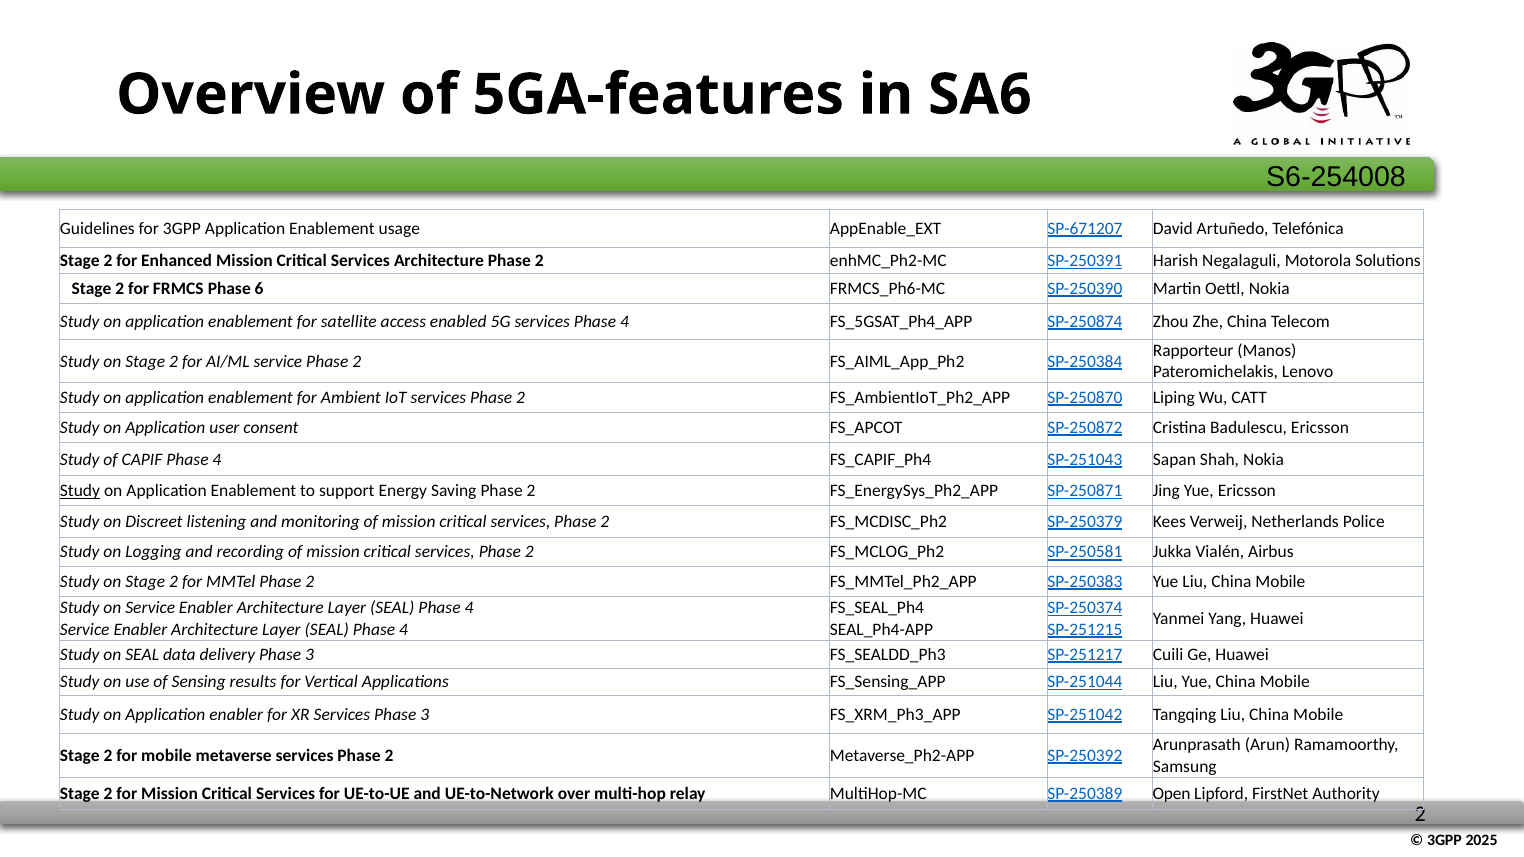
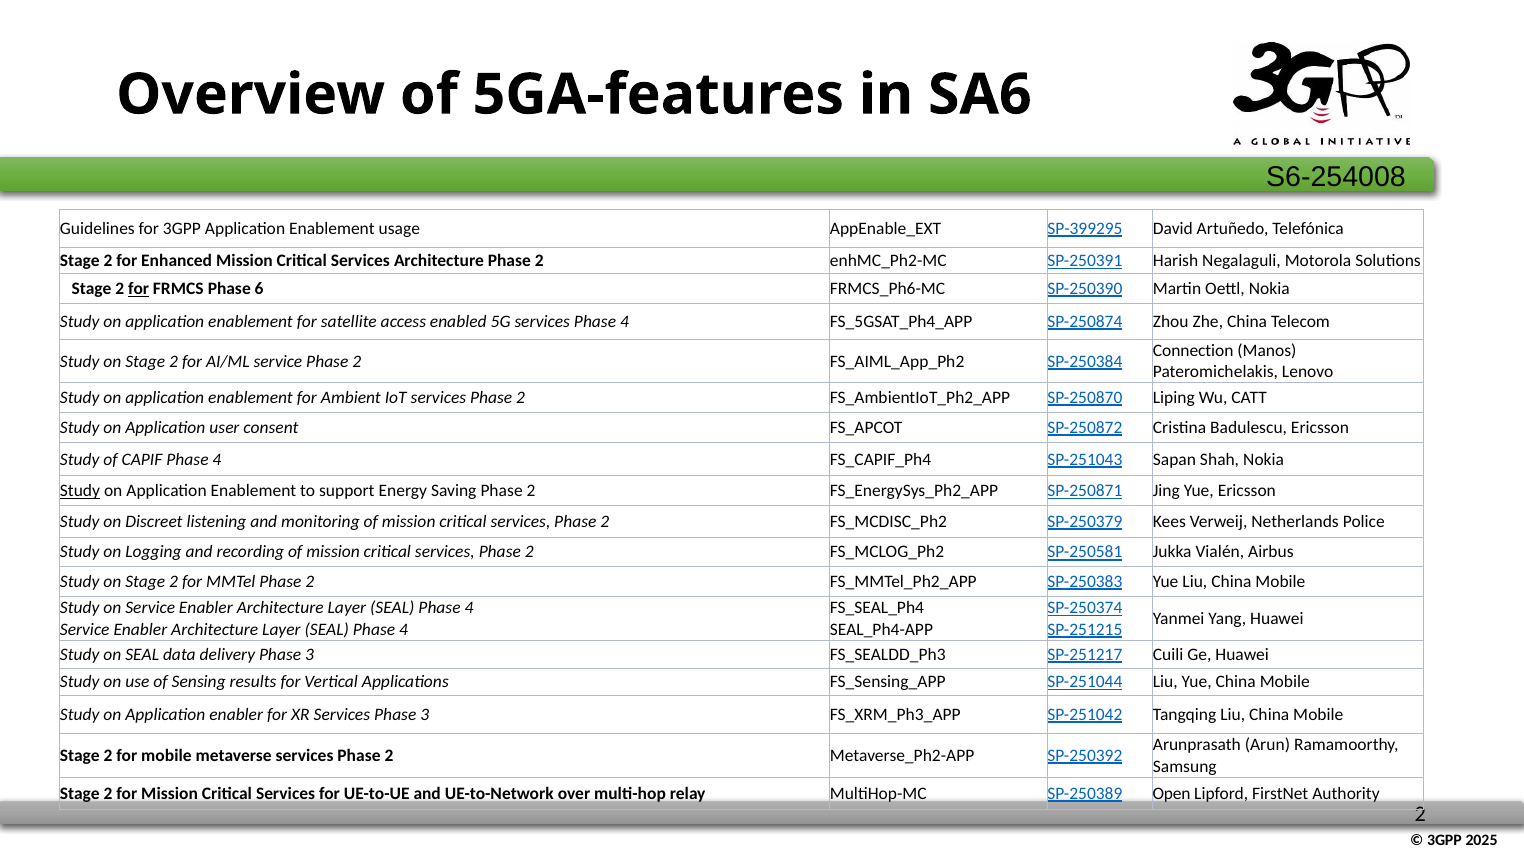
SP-671207: SP-671207 -> SP-399295
for at (139, 289) underline: none -> present
Rapporteur: Rapporteur -> Connection
